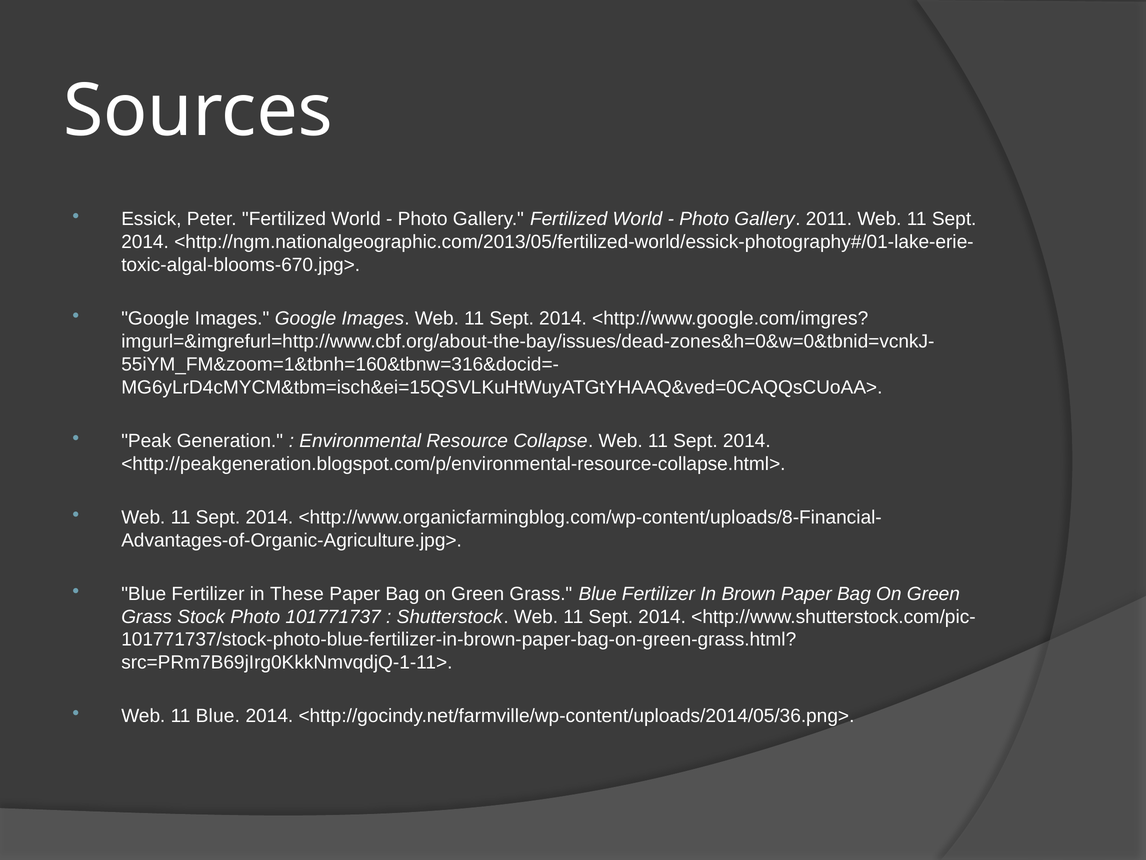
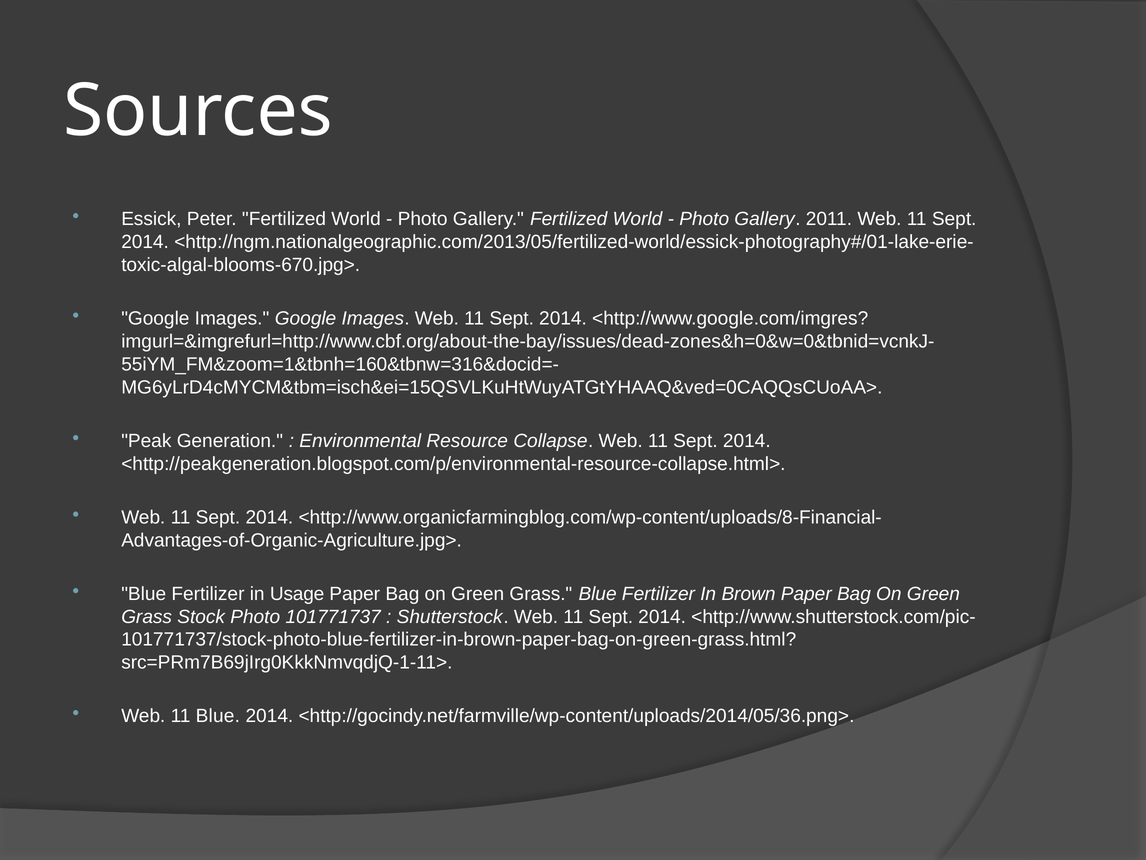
These: These -> Usage
